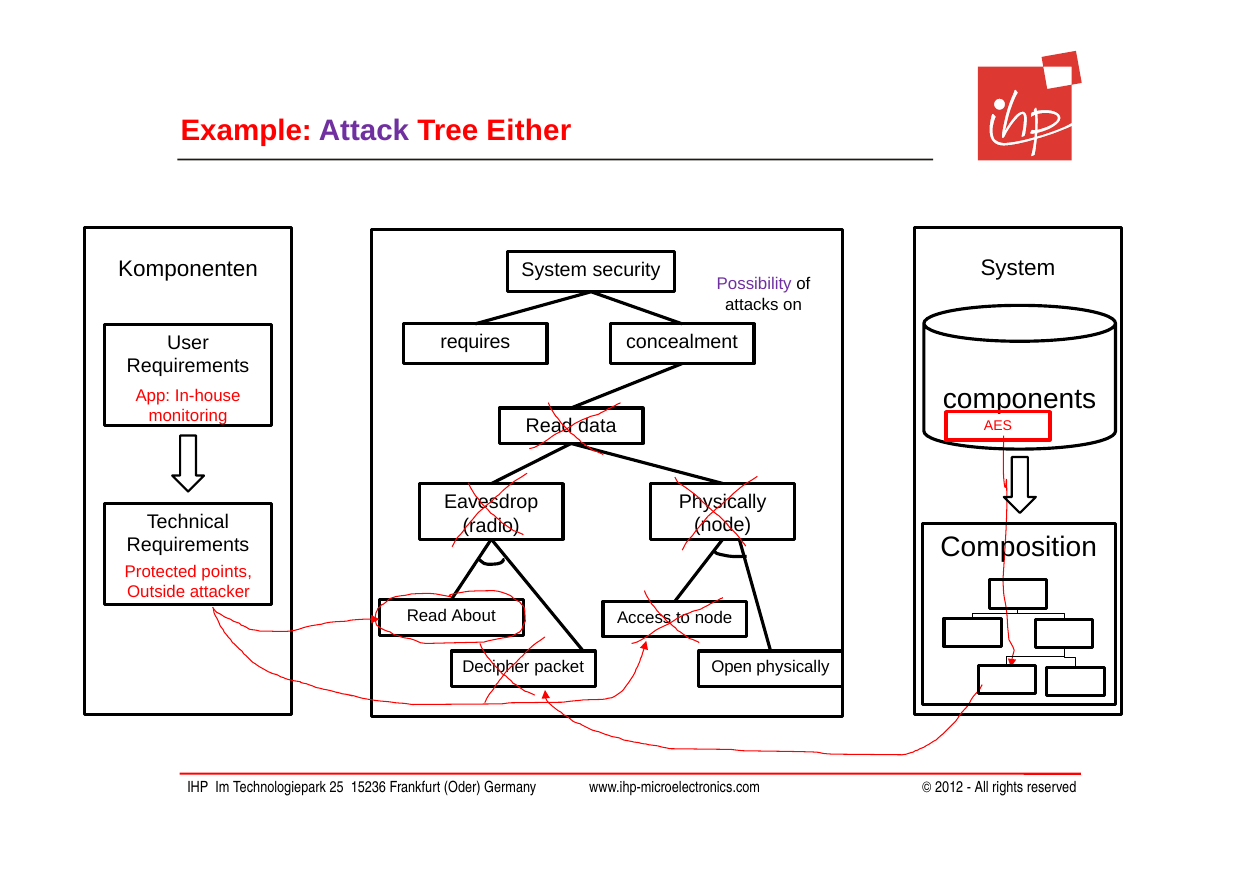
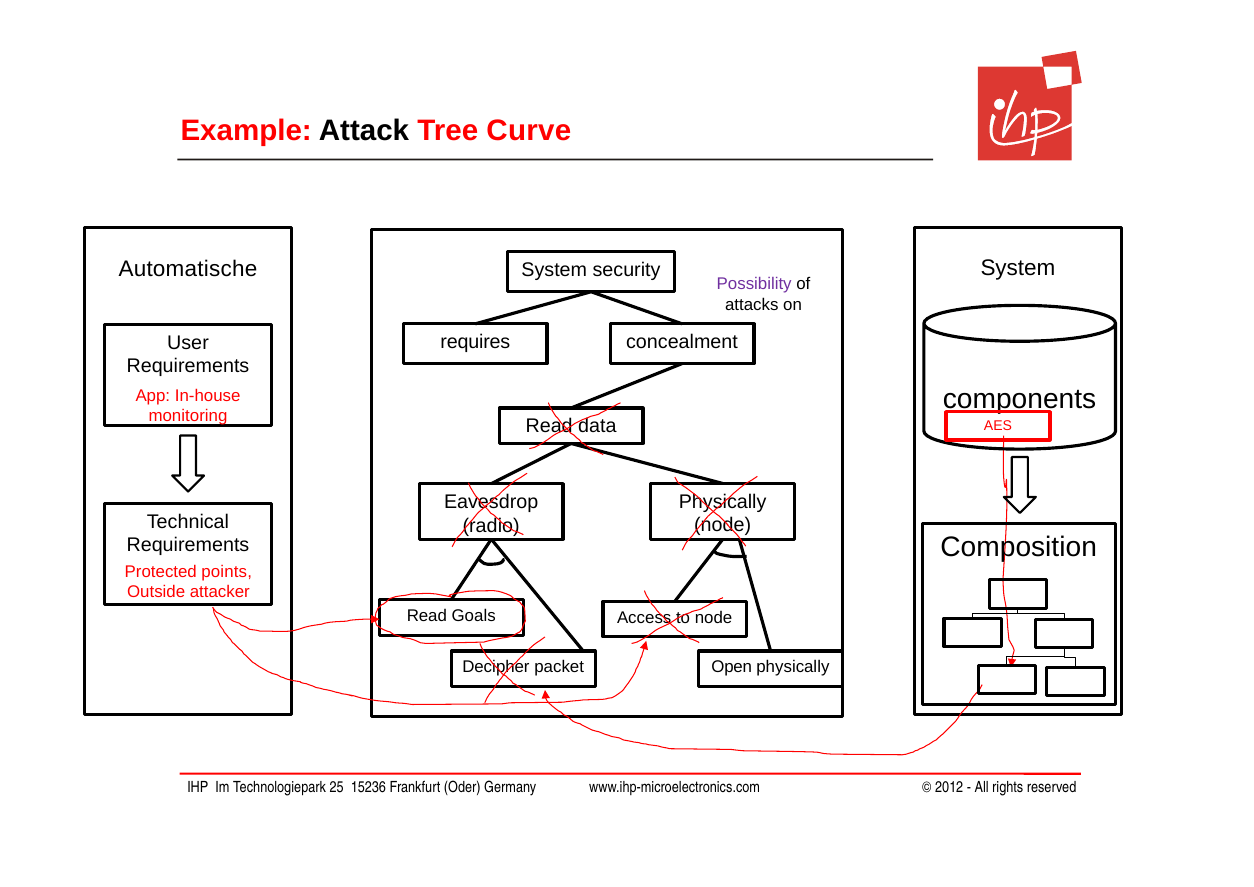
Attack colour: purple -> black
Either: Either -> Curve
Komponenten: Komponenten -> Automatische
About: About -> Goals
